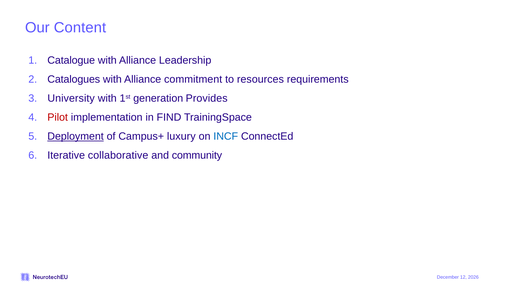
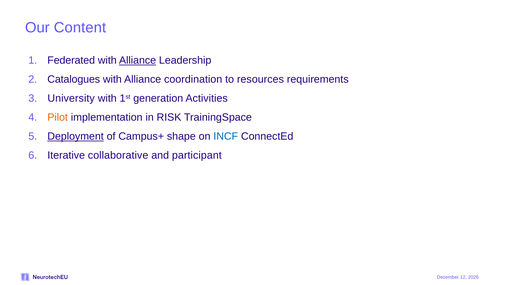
Catalogue: Catalogue -> Federated
Alliance at (138, 60) underline: none -> present
commitment: commitment -> coordination
Provides: Provides -> Activities
Pilot colour: red -> orange
FIND: FIND -> RISK
luxury: luxury -> shape
community: community -> participant
